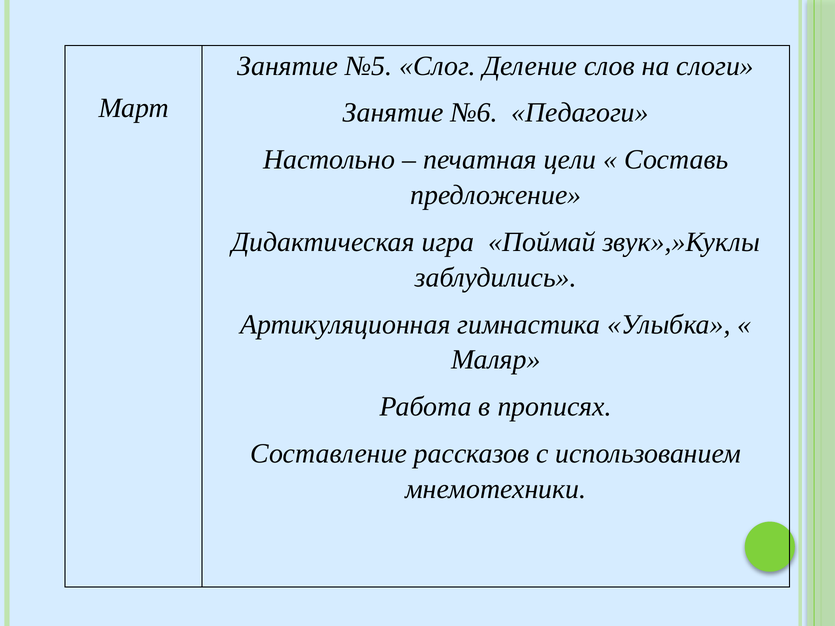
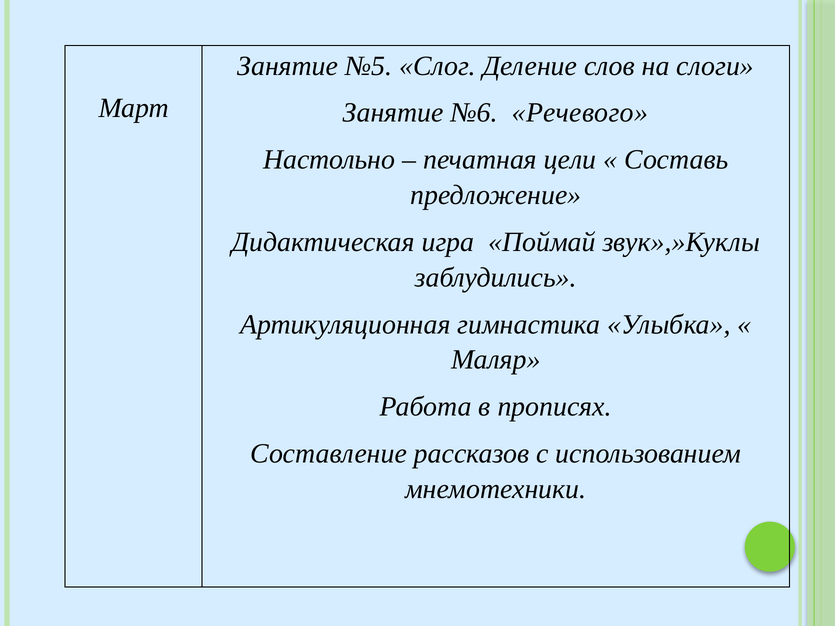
Педагоги: Педагоги -> Речевого
